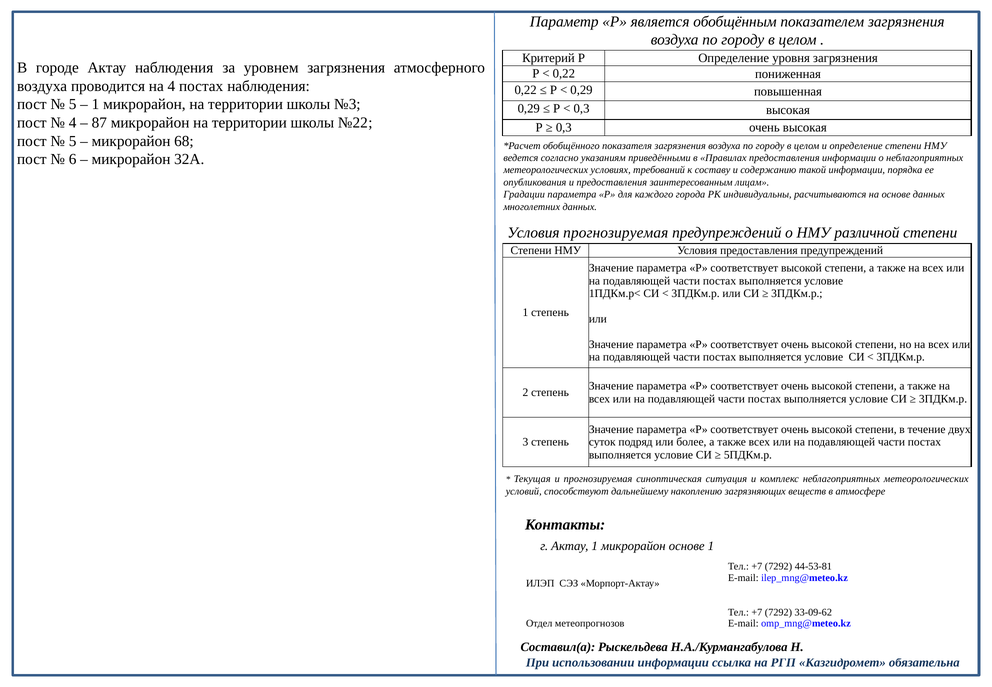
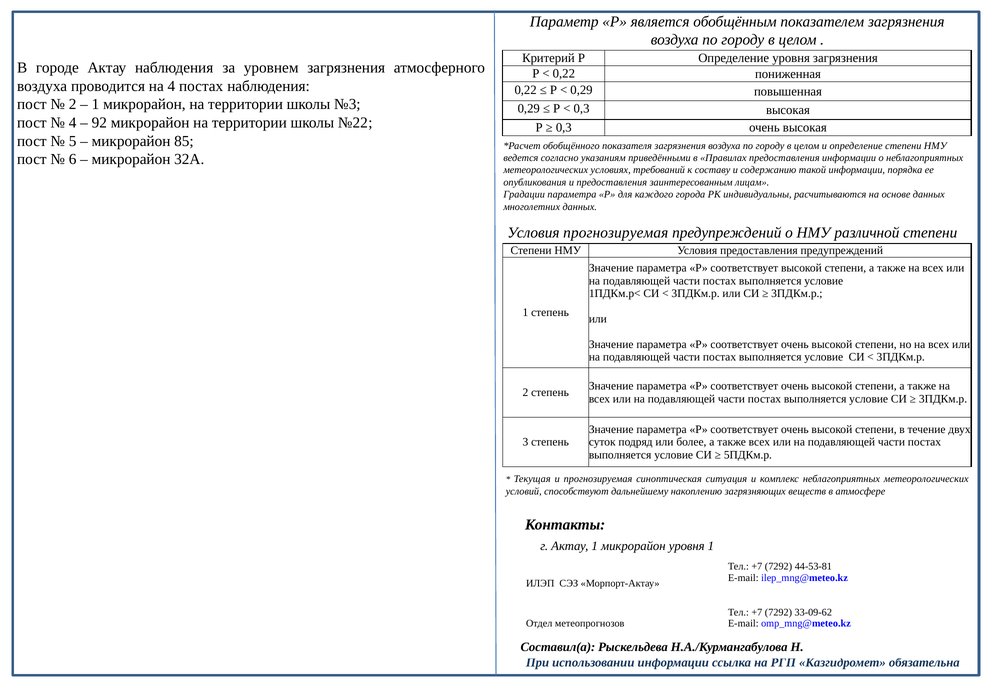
5 at (73, 104): 5 -> 2
87: 87 -> 92
68: 68 -> 85
микрорайон основе: основе -> уровня
